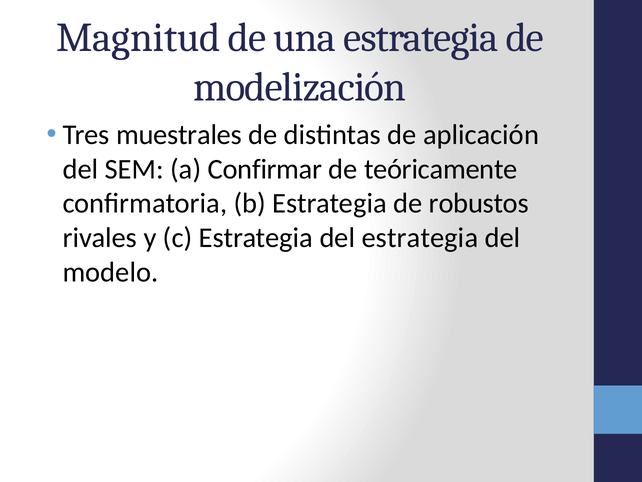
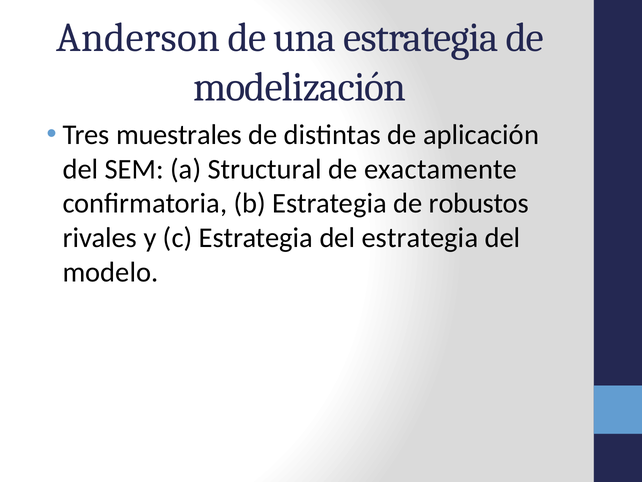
Magnitud: Magnitud -> Anderson
Confirmar: Confirmar -> Structural
teóricamente: teóricamente -> exactamente
